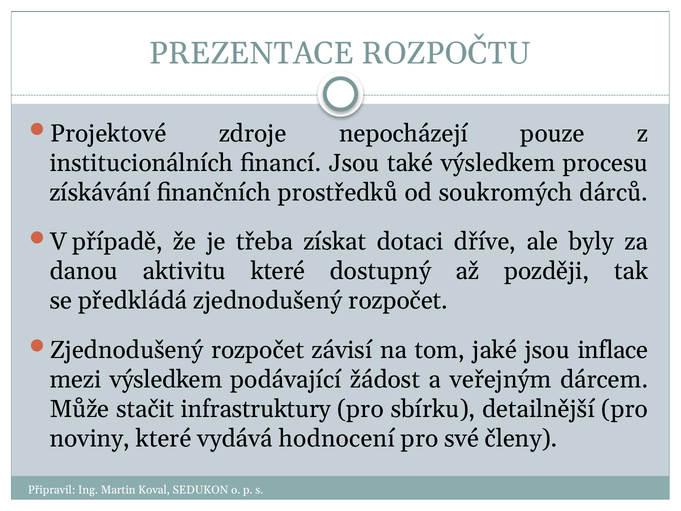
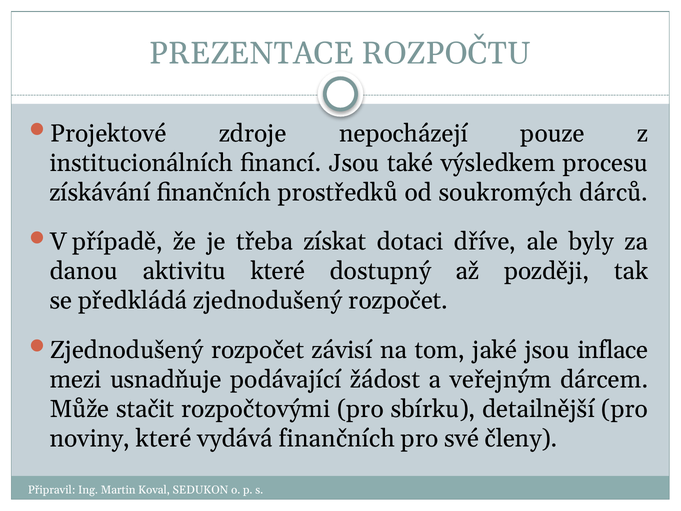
mezi výsledkem: výsledkem -> usnadňuje
infrastruktury: infrastruktury -> rozpočtovými
vydává hodnocení: hodnocení -> finančních
